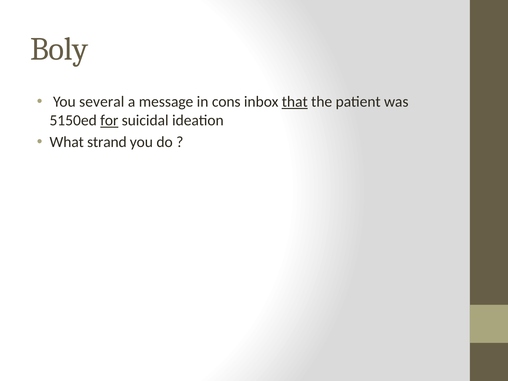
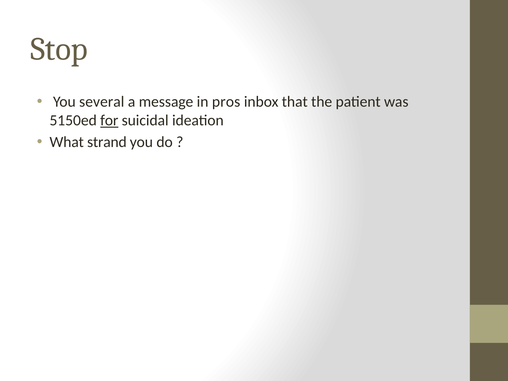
Boly: Boly -> Stop
cons: cons -> pros
that underline: present -> none
